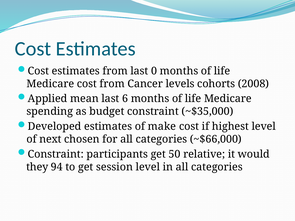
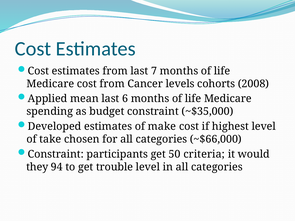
0: 0 -> 7
next: next -> take
relative: relative -> criteria
session: session -> trouble
